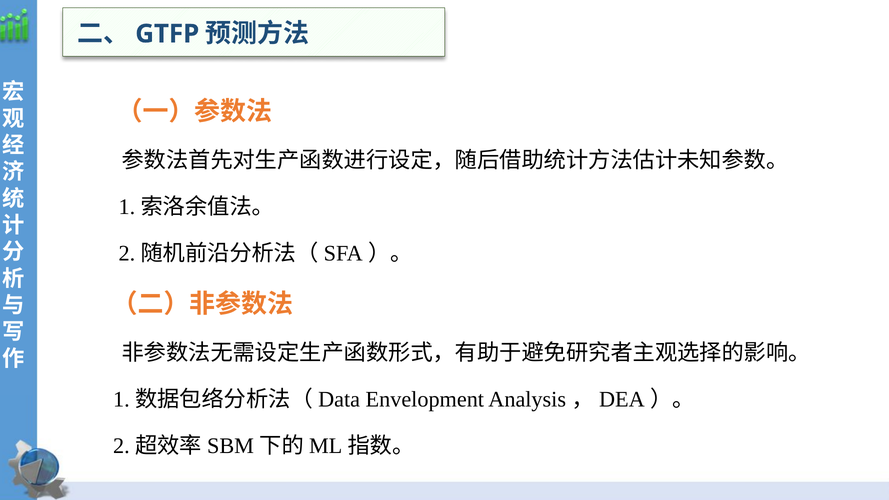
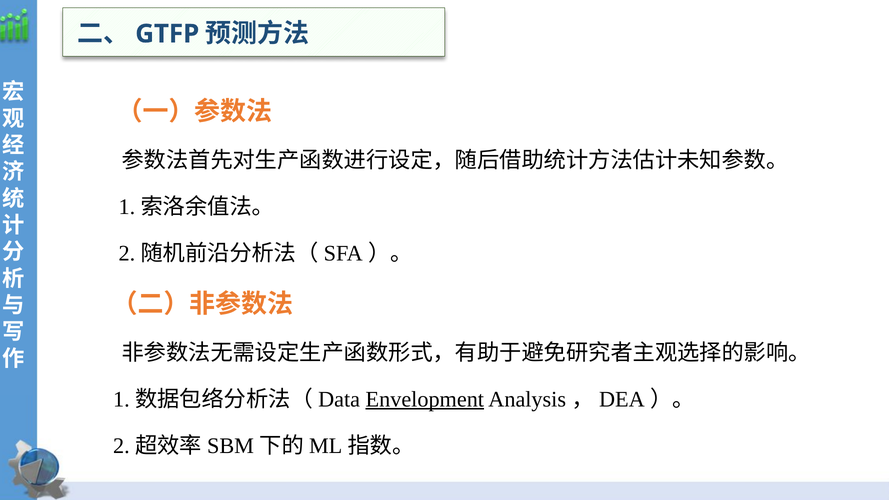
Envelopment underline: none -> present
